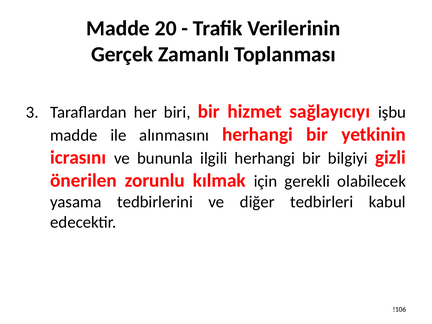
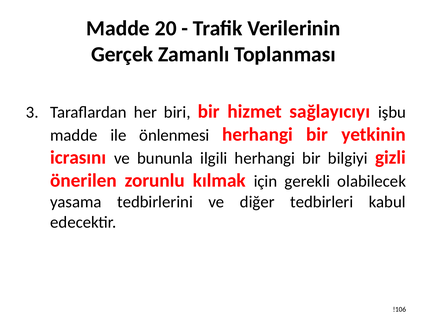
alınmasını: alınmasını -> önlenmesi
